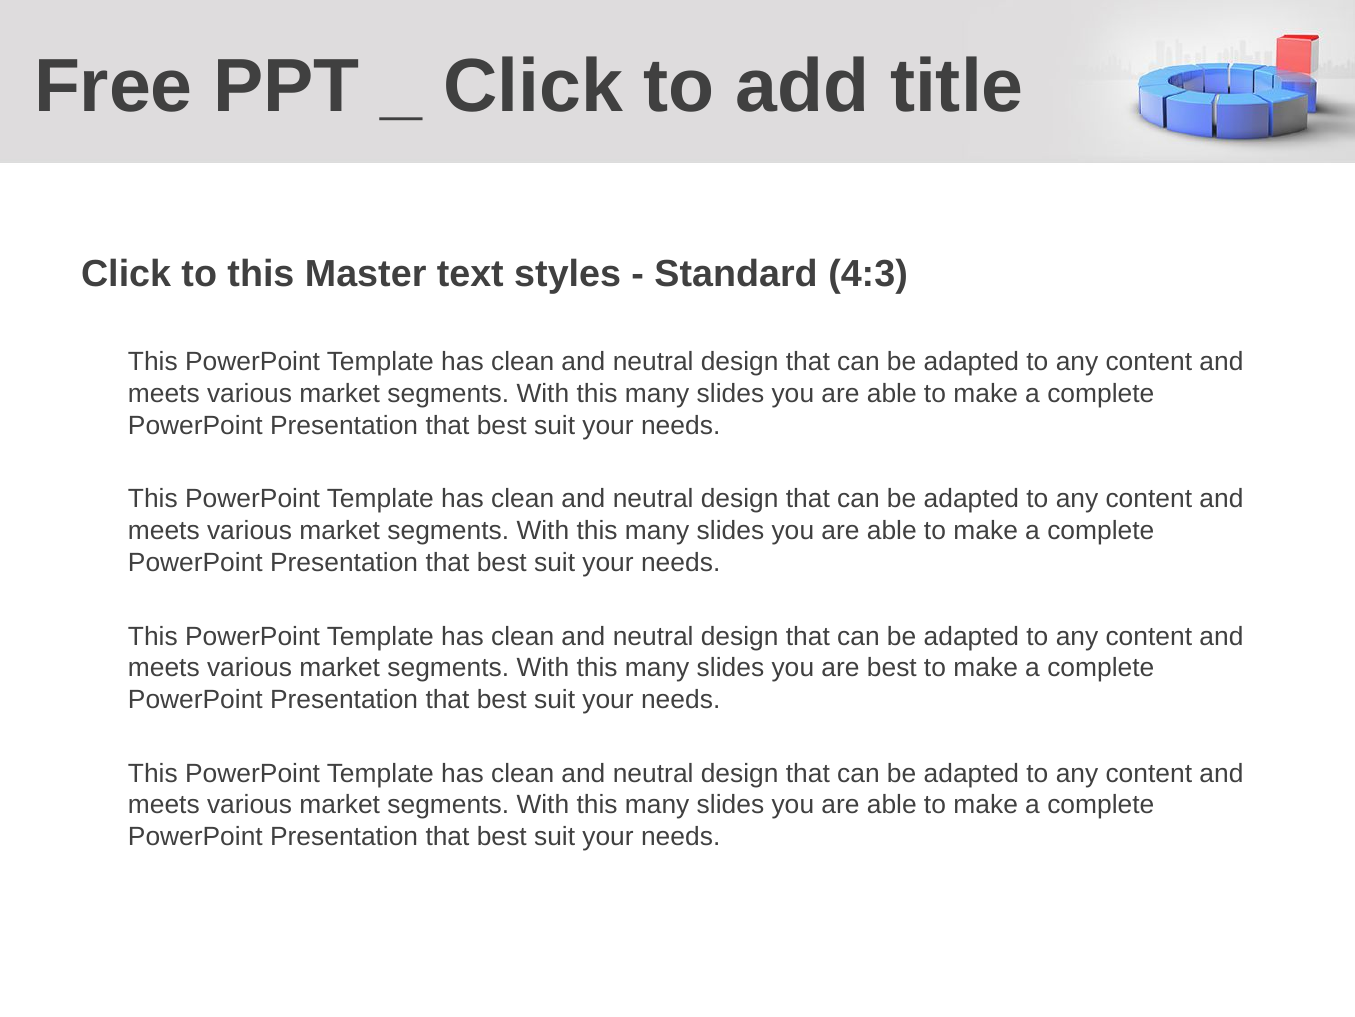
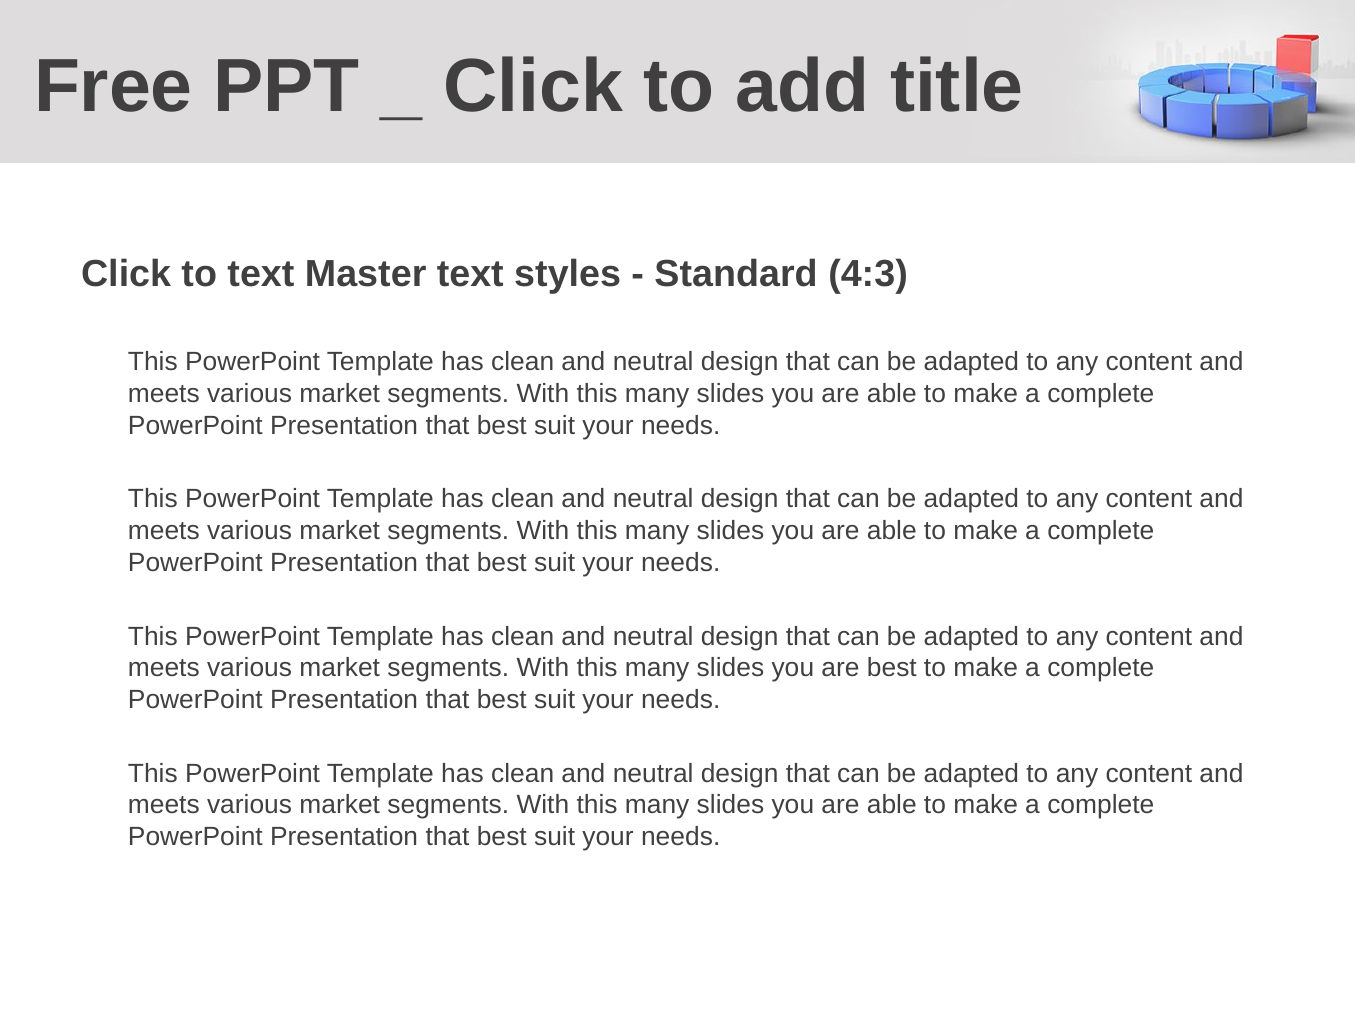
to this: this -> text
